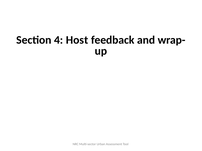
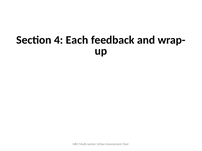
Host: Host -> Each
